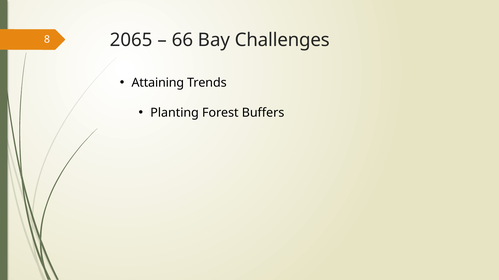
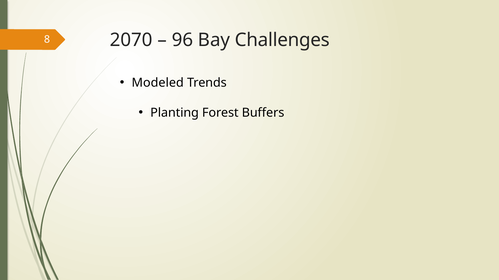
2065: 2065 -> 2070
66: 66 -> 96
Attaining: Attaining -> Modeled
